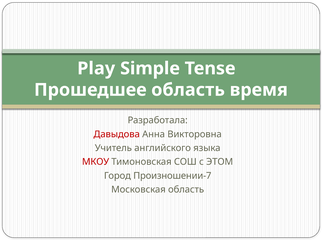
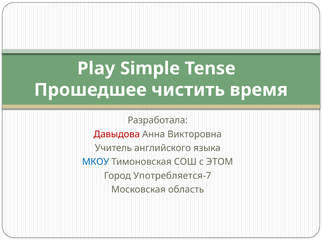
Прошедшее область: область -> чистить
МКОУ colour: red -> blue
Произношении-7: Произношении-7 -> Употребляется-7
